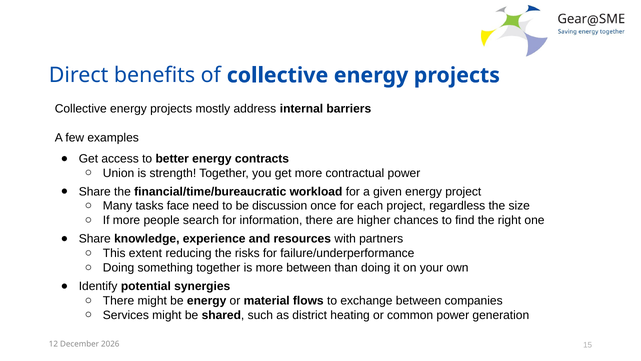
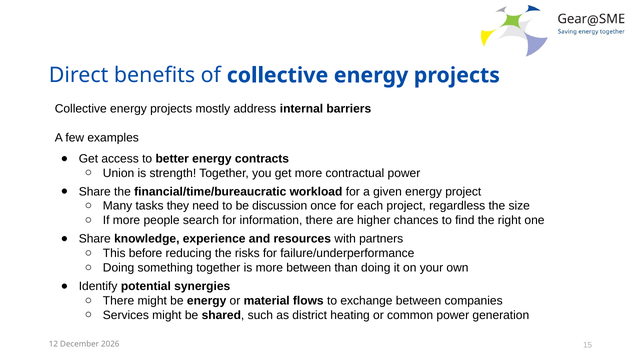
face: face -> they
extent: extent -> before
